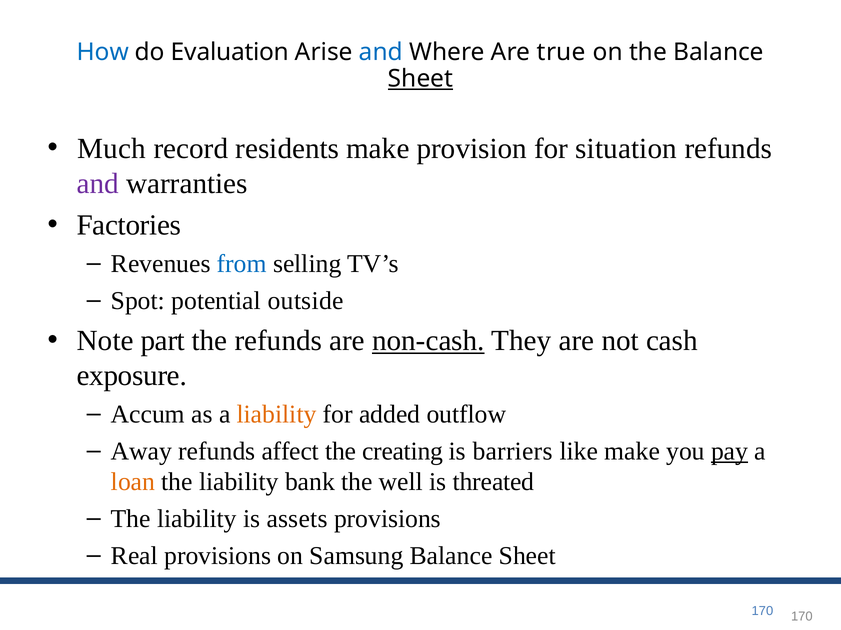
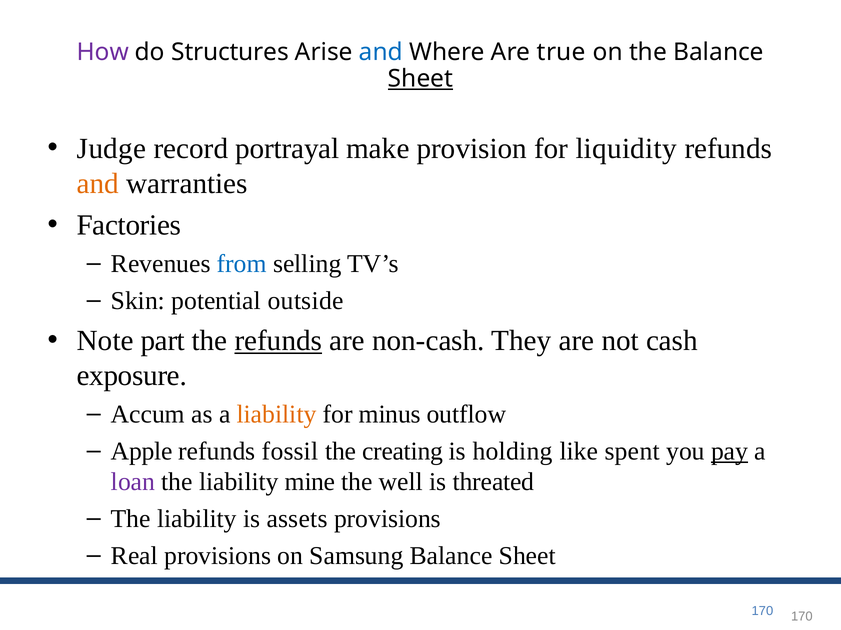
How colour: blue -> purple
Evaluation: Evaluation -> Structures
Much: Much -> Judge
residents: residents -> portrayal
situation: situation -> liquidity
and at (98, 184) colour: purple -> orange
Spot: Spot -> Skin
refunds at (278, 341) underline: none -> present
non-cash underline: present -> none
added: added -> minus
Away: Away -> Apple
affect: affect -> fossil
barriers: barriers -> holding
like make: make -> spent
loan colour: orange -> purple
bank: bank -> mine
